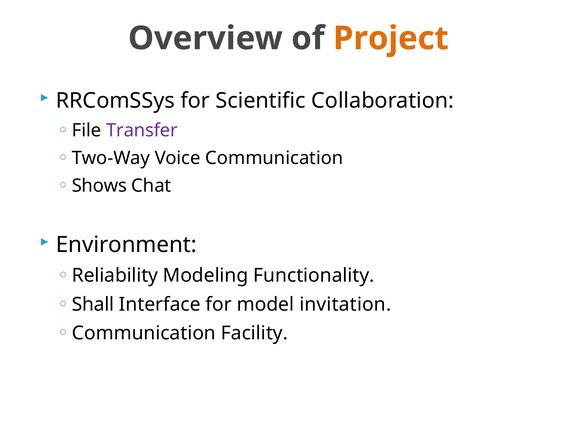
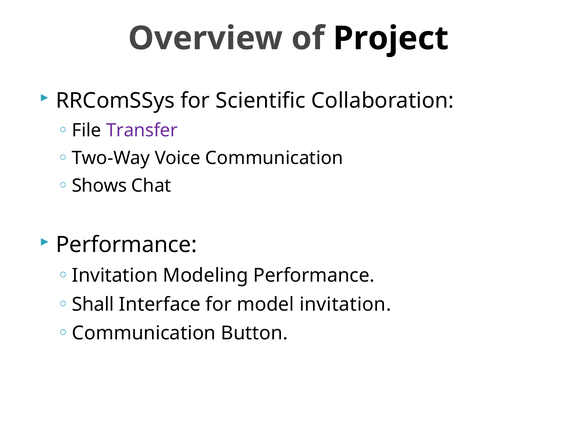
Project colour: orange -> black
Environment at (126, 245): Environment -> Performance
Reliability at (115, 275): Reliability -> Invitation
Modeling Functionality: Functionality -> Performance
Facility: Facility -> Button
